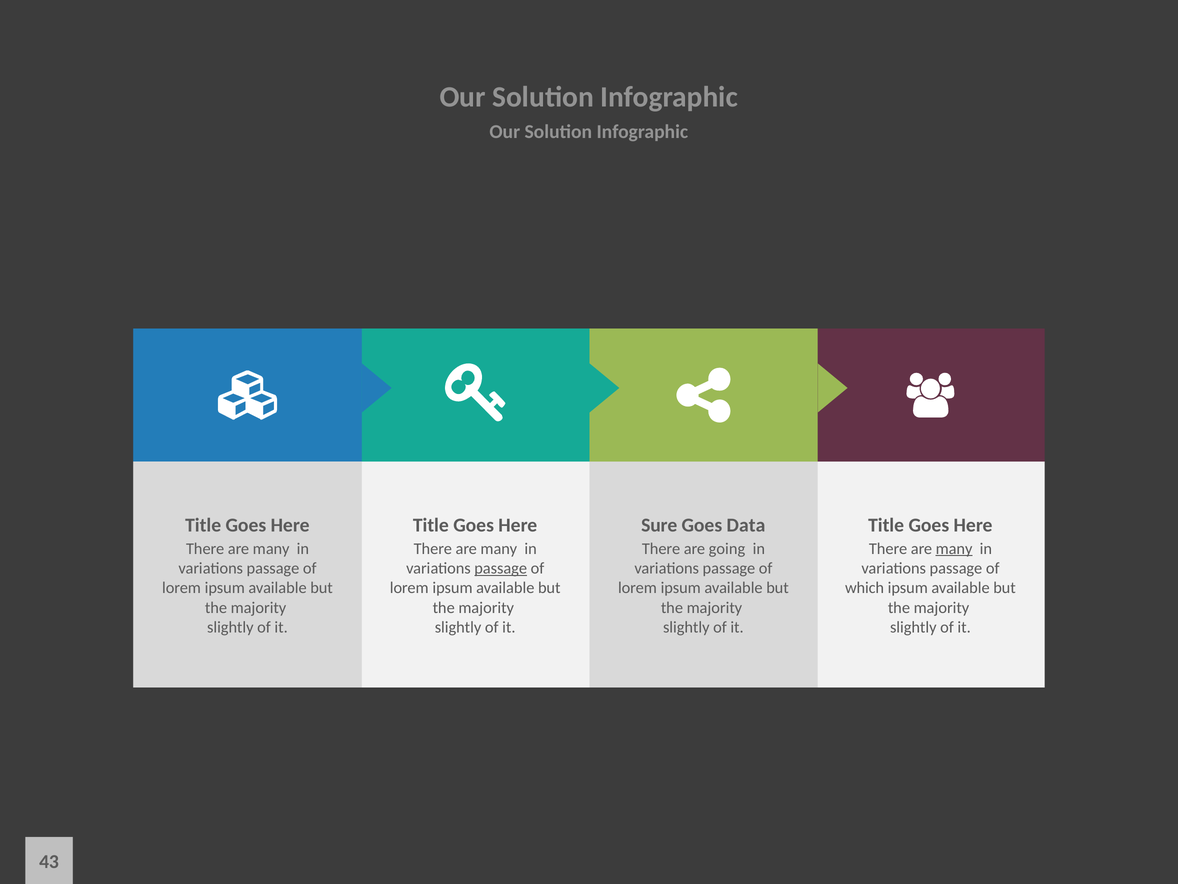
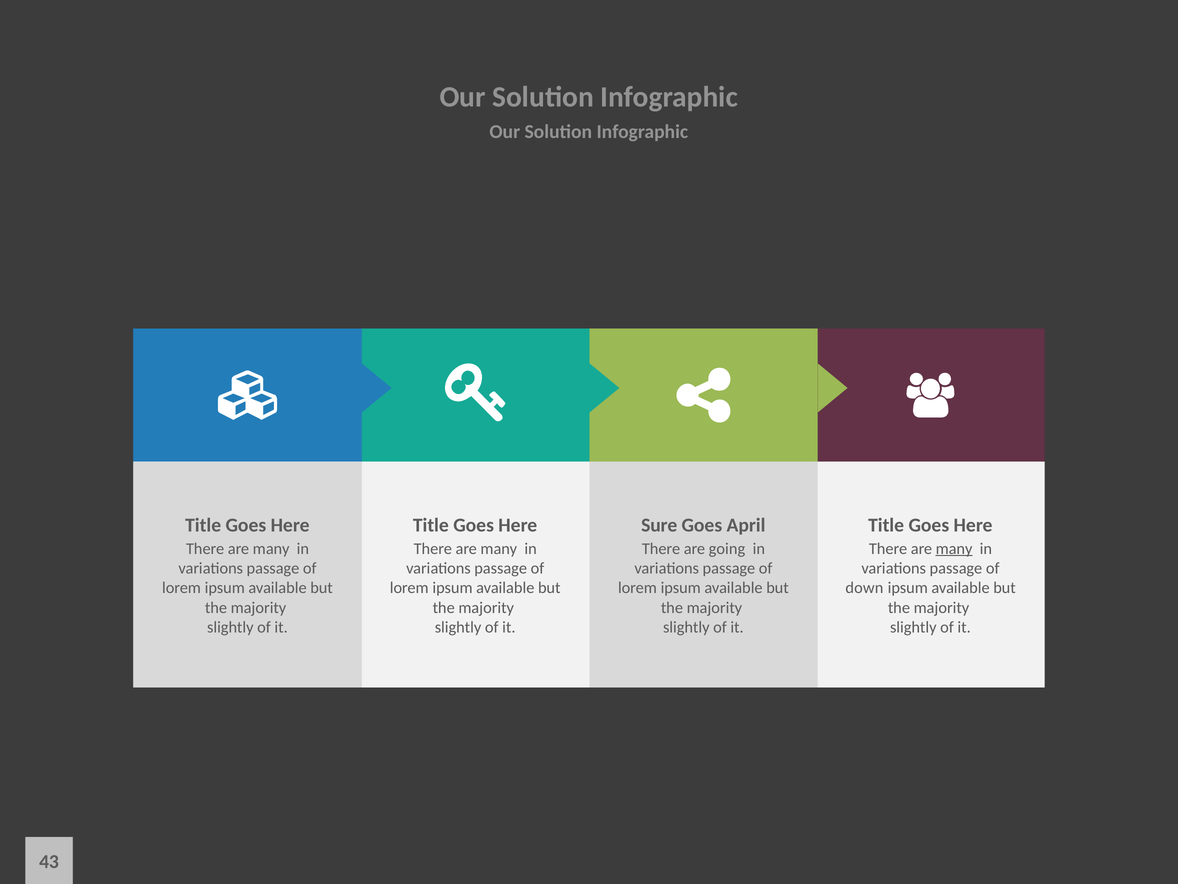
Data: Data -> April
passage at (501, 568) underline: present -> none
which: which -> down
